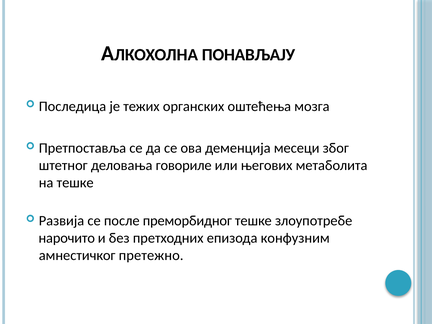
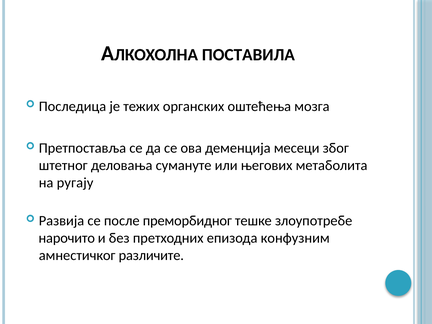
ПОНАВЉАЈУ: ПОНАВЉАЈУ -> ПОСТАВИЛА
говориле: говориле -> сумануте
на тешке: тешке -> ругају
претежно: претежно -> различите
